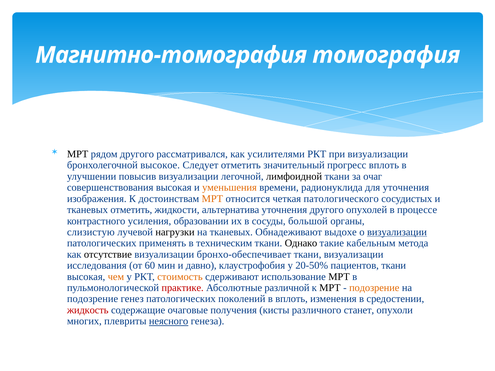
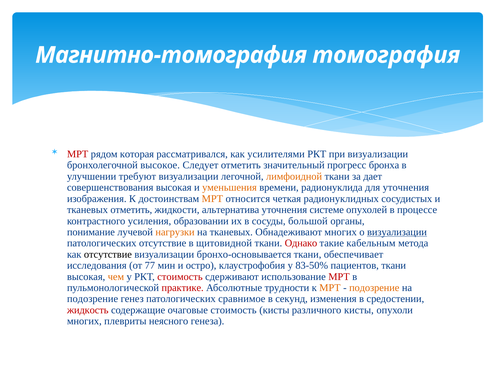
МРТ at (78, 154) colour: black -> red
рядом другого: другого -> которая
прогресс вплоть: вплоть -> бронха
повысив: повысив -> требуют
лимфоидной colour: black -> orange
очаг: очаг -> дает
патологического: патологического -> радионуклидных
уточнения другого: другого -> системе
слизистую: слизистую -> понимание
нагрузки colour: black -> orange
Обнадеживают выдохе: выдохе -> многих
патологических применять: применять -> отсутствие
техническим: техническим -> щитовидной
Однако colour: black -> red
бронхо-обеспечивает: бронхо-обеспечивает -> бронхо-основывается
ткани визуализации: визуализации -> обеспечивает
60: 60 -> 77
давно: давно -> остро
20-50%: 20-50% -> 83-50%
стоимость at (180, 277) colour: orange -> red
МРТ at (339, 277) colour: black -> red
различной: различной -> трудности
МРТ at (330, 288) colour: black -> orange
поколений: поколений -> сравнимое
в вплоть: вплоть -> секунд
очаговые получения: получения -> стоимость
различного станет: станет -> кисты
неясного underline: present -> none
